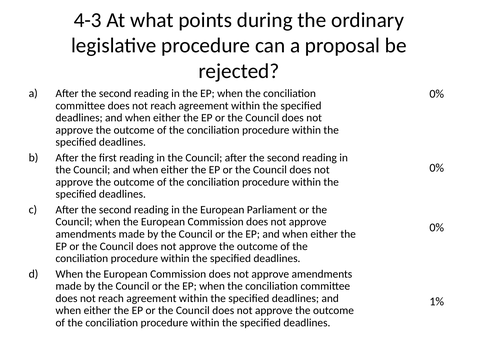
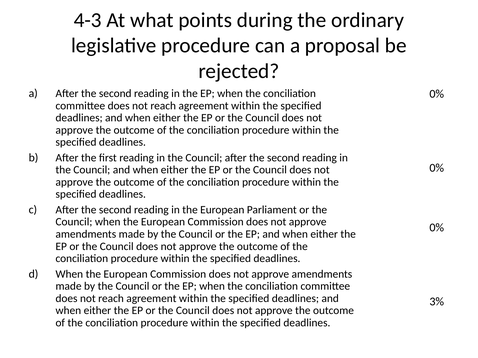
1%: 1% -> 3%
